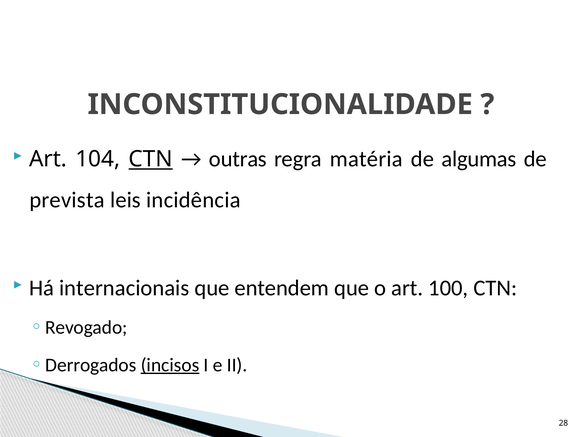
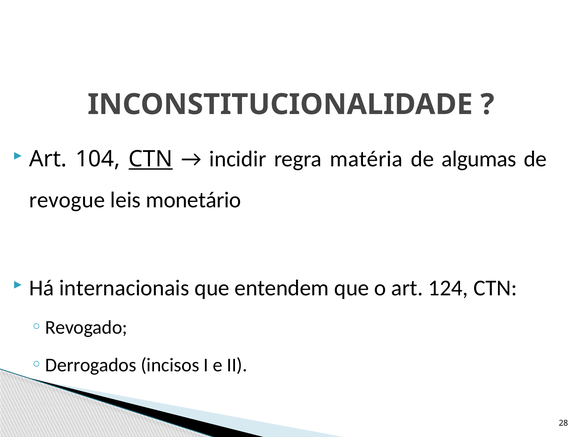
outras: outras -> incidir
prevista: prevista -> revogue
incidência: incidência -> monetário
100: 100 -> 124
incisos underline: present -> none
